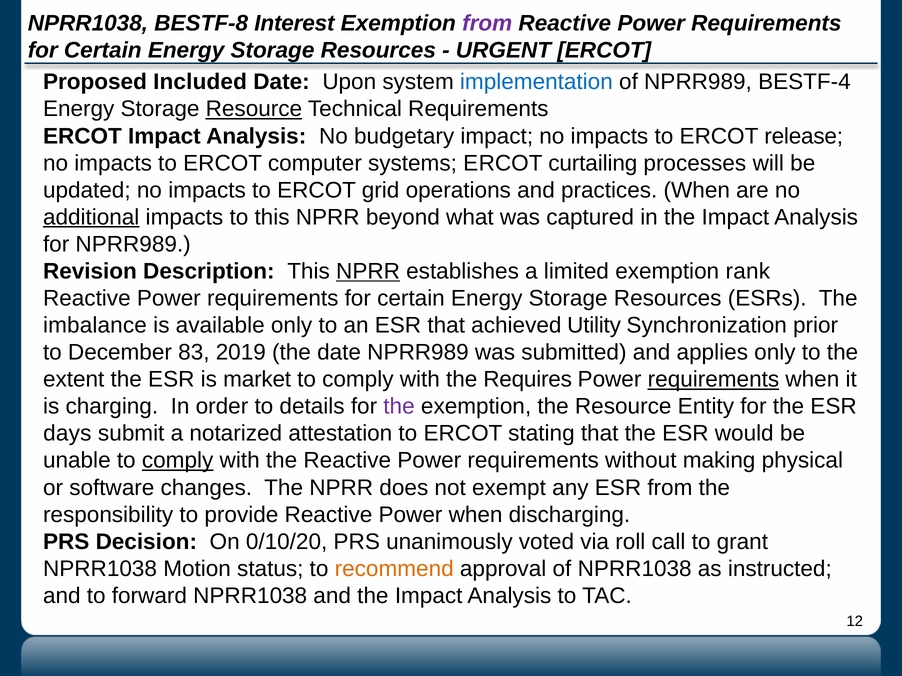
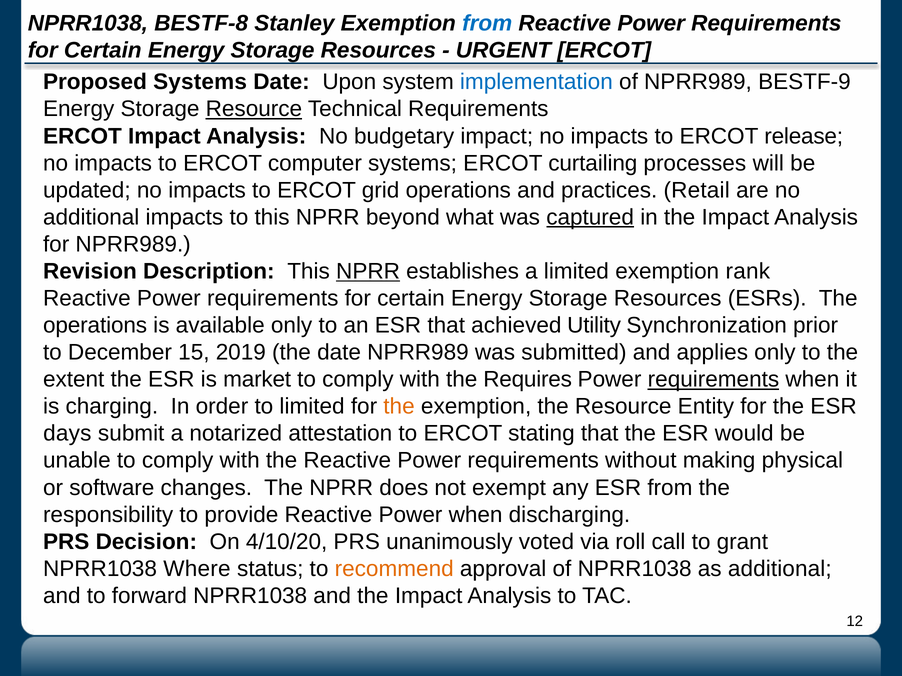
Interest: Interest -> Stanley
from at (487, 23) colour: purple -> blue
Proposed Included: Included -> Systems
BESTF-4: BESTF-4 -> BESTF-9
practices When: When -> Retail
additional at (91, 217) underline: present -> none
captured underline: none -> present
imbalance at (95, 326): imbalance -> operations
83: 83 -> 15
to details: details -> limited
the at (399, 407) colour: purple -> orange
comply at (178, 461) underline: present -> none
0/10/20: 0/10/20 -> 4/10/20
Motion: Motion -> Where
as instructed: instructed -> additional
